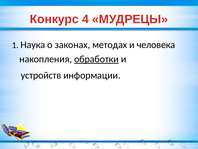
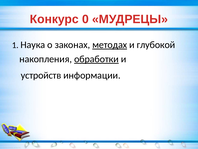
4: 4 -> 0
методах underline: none -> present
человека: человека -> глубокой
